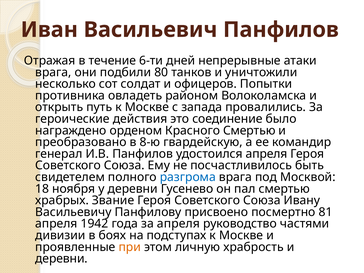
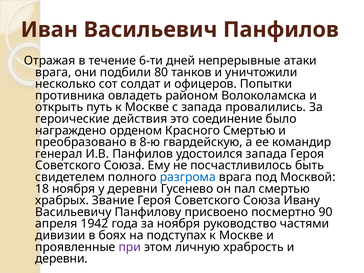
удостоился апреля: апреля -> запада
81: 81 -> 90
за апреля: апреля -> ноября
при colour: orange -> purple
